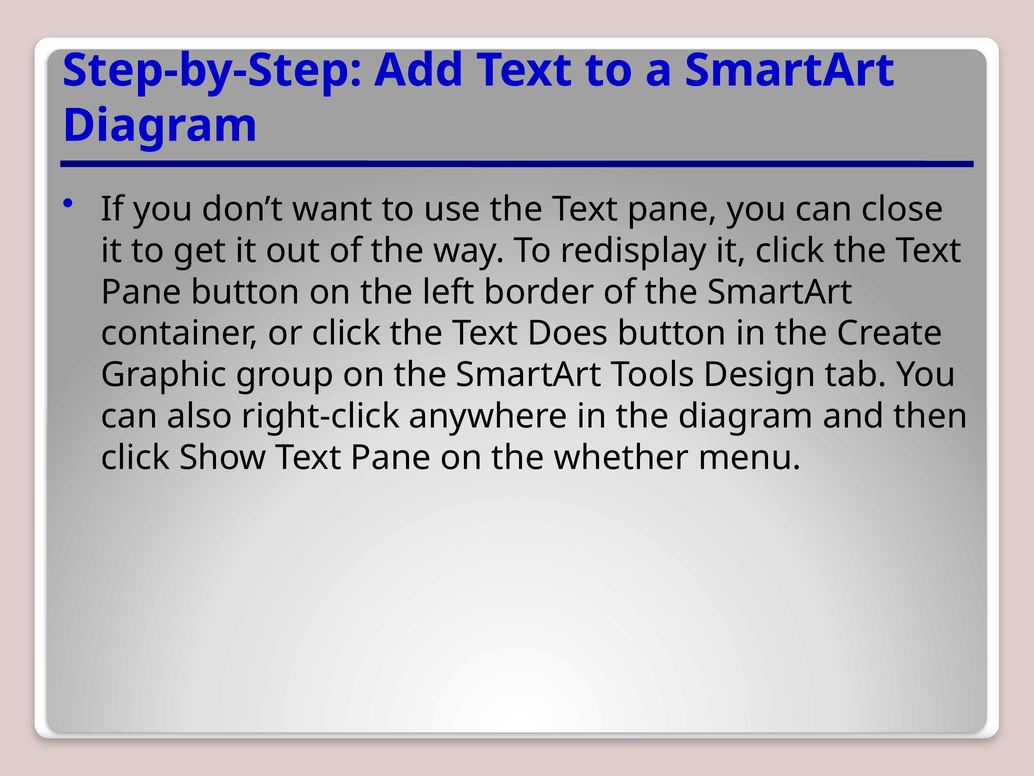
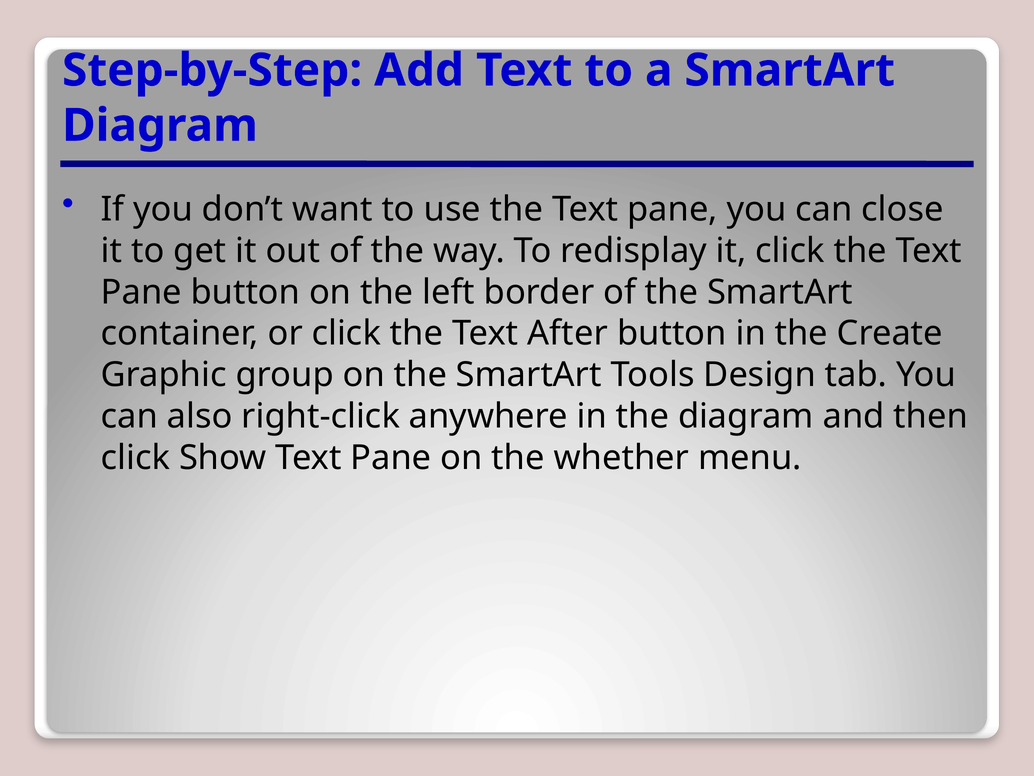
Does: Does -> After
